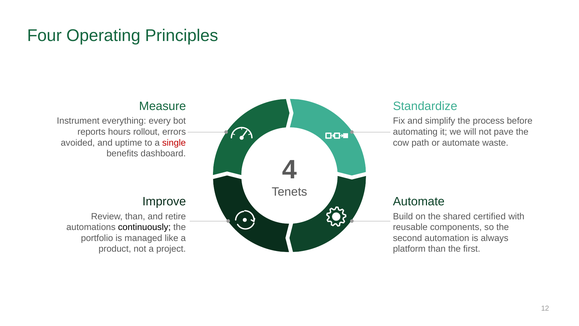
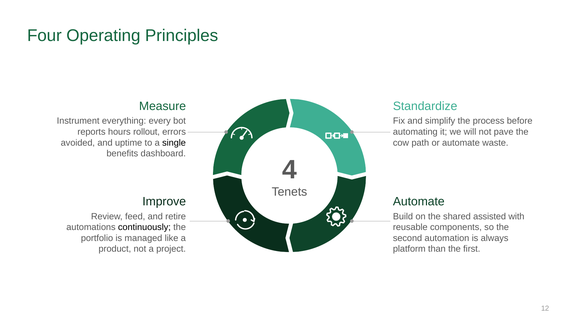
single colour: red -> black
Review than: than -> feed
certified: certified -> assisted
